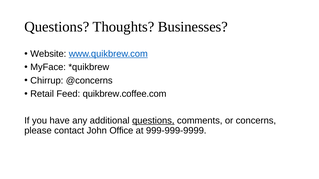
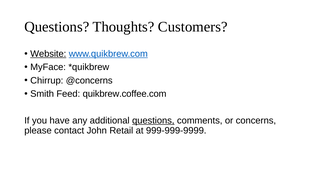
Businesses: Businesses -> Customers
Website underline: none -> present
Retail: Retail -> Smith
Office: Office -> Retail
